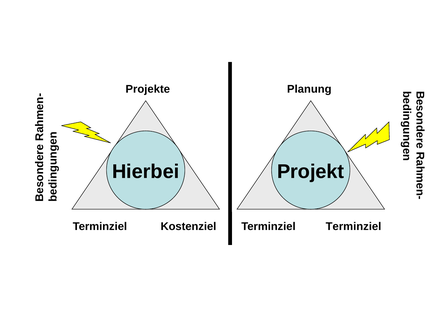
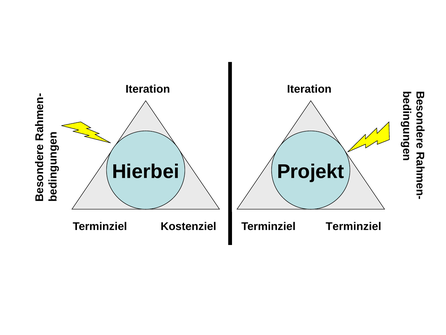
Projekte at (148, 89): Projekte -> Iteration
Planung at (309, 89): Planung -> Iteration
